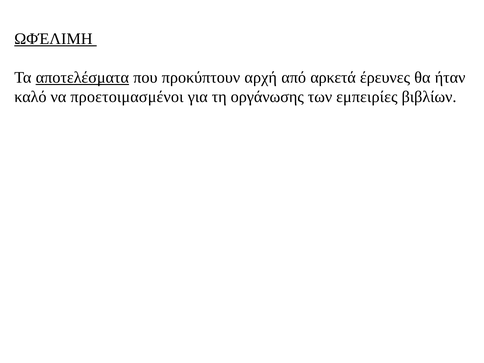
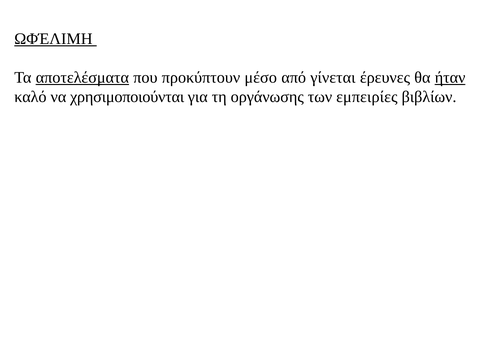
αρχή: αρχή -> μέσο
αρκετά: αρκετά -> γίνεται
ήταν underline: none -> present
προετοιμασμένοι: προετοιμασμένοι -> χρησιμοποιούνται
